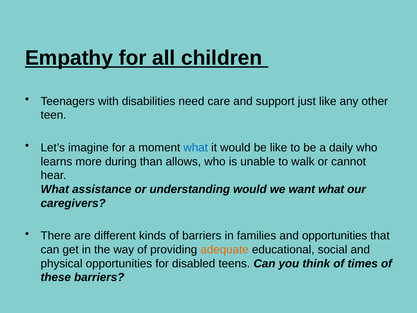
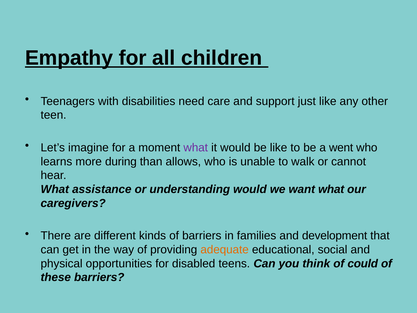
what at (196, 147) colour: blue -> purple
daily: daily -> went
and opportunities: opportunities -> development
times: times -> could
